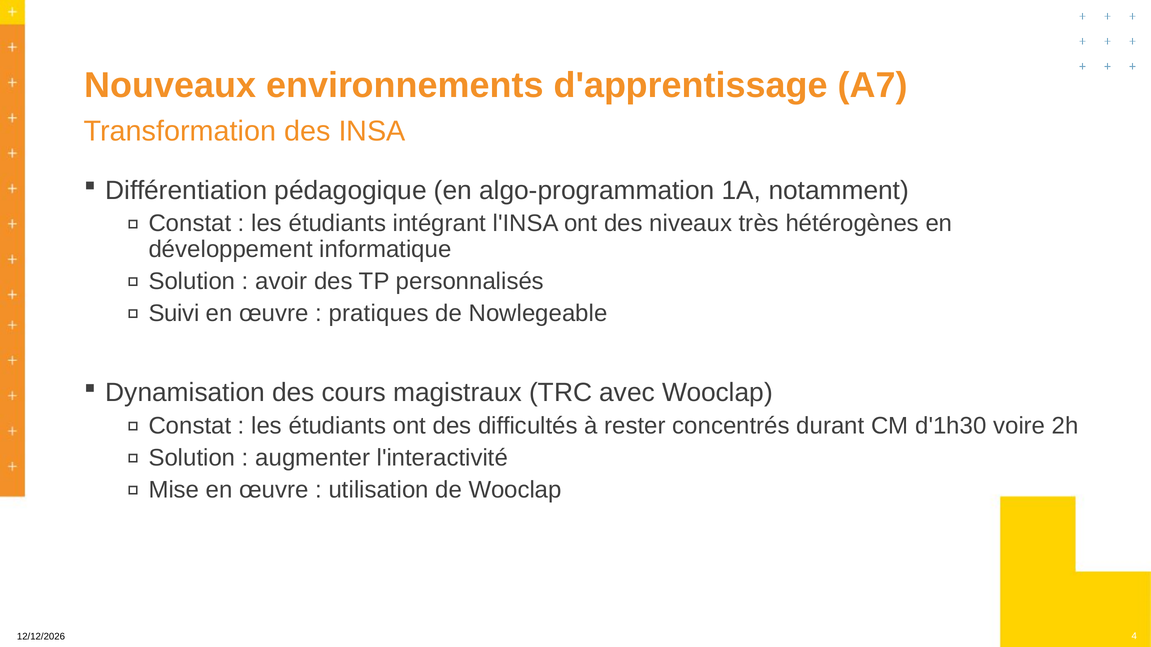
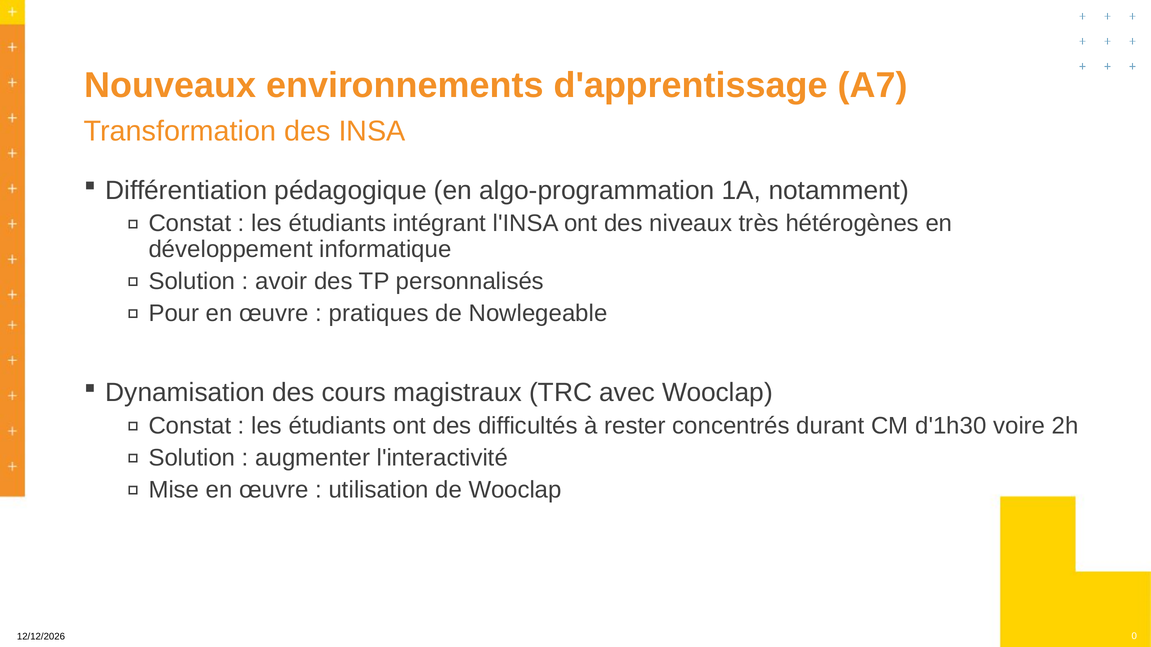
Suivi: Suivi -> Pour
4: 4 -> 0
